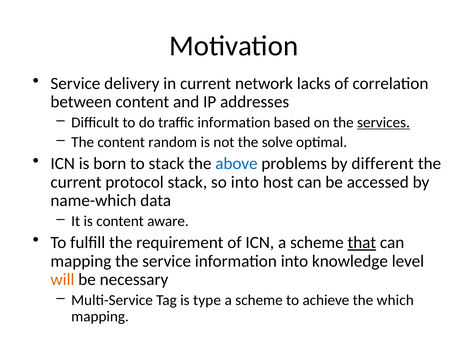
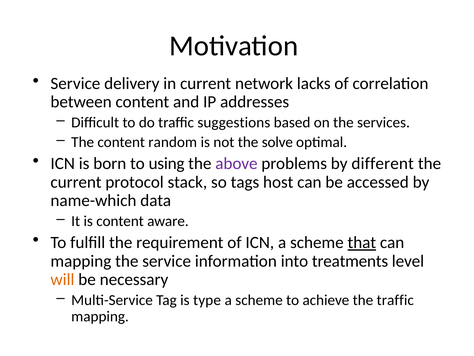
traffic information: information -> suggestions
services underline: present -> none
to stack: stack -> using
above colour: blue -> purple
so into: into -> tags
knowledge: knowledge -> treatments
the which: which -> traffic
